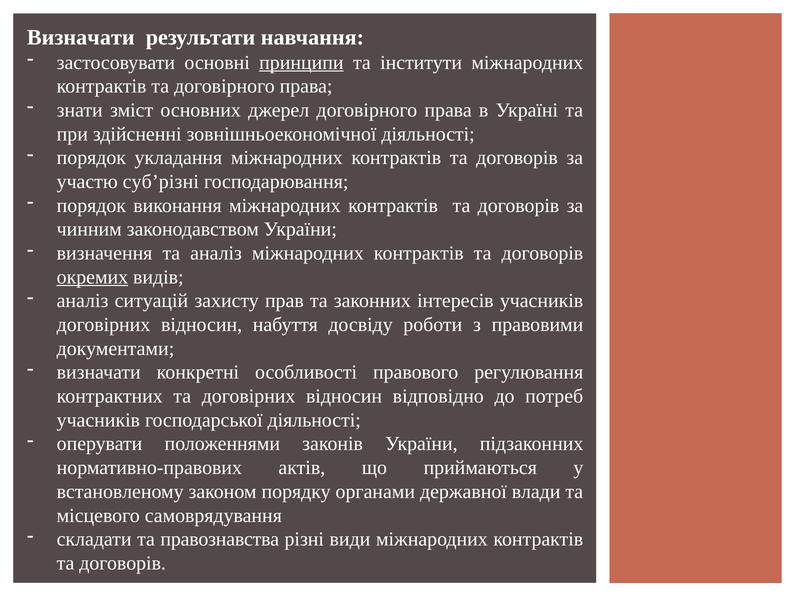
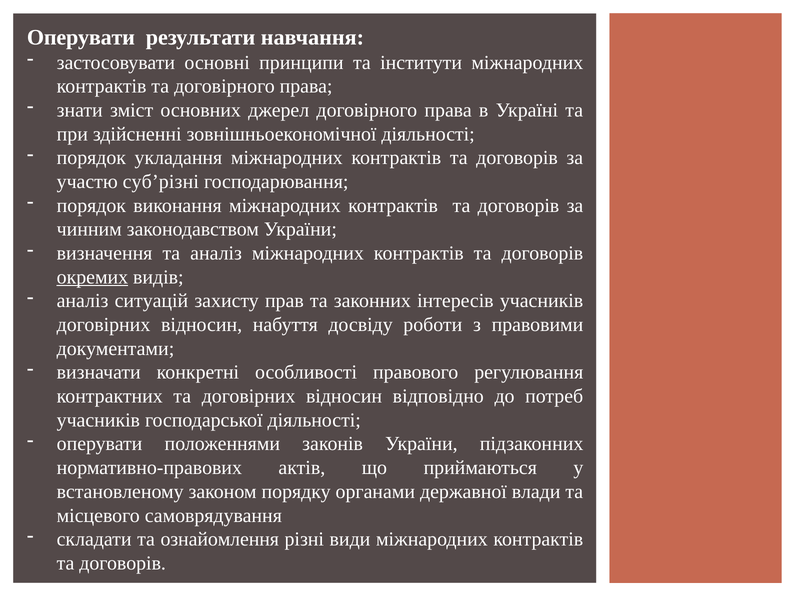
Визначати at (81, 37): Визначати -> Оперувати
принципи underline: present -> none
правознавства: правознавства -> ознайомлення
